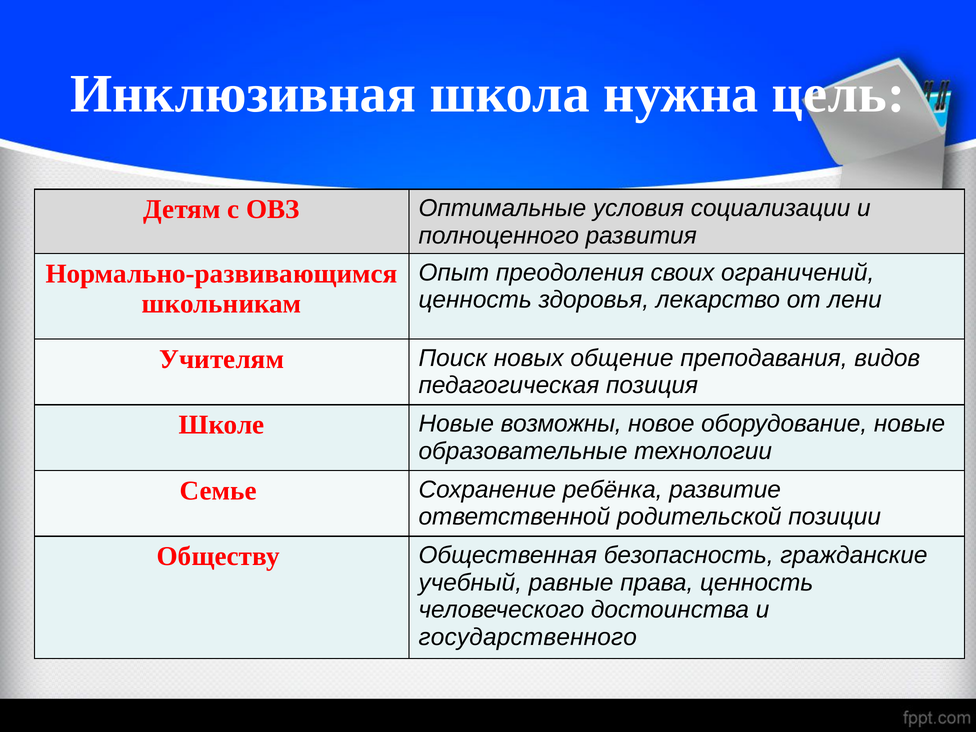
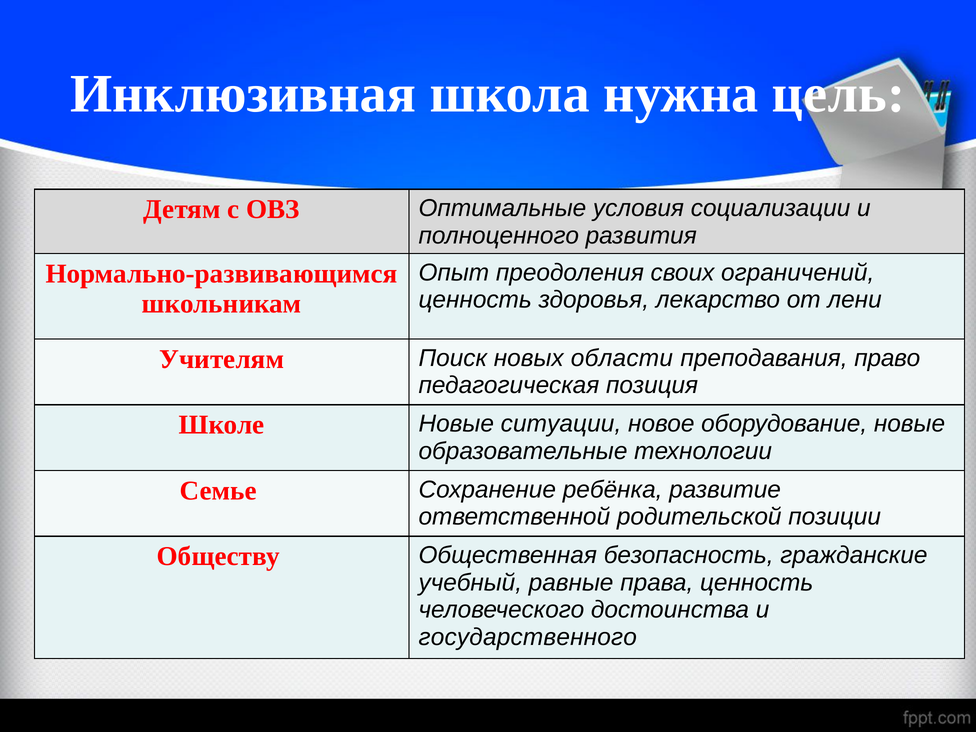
общение: общение -> области
видов: видов -> право
возможны: возможны -> ситуации
